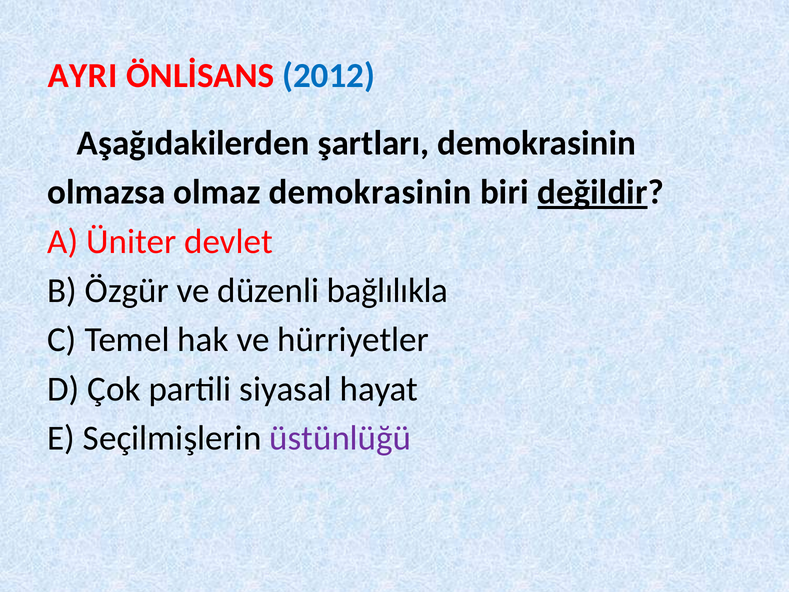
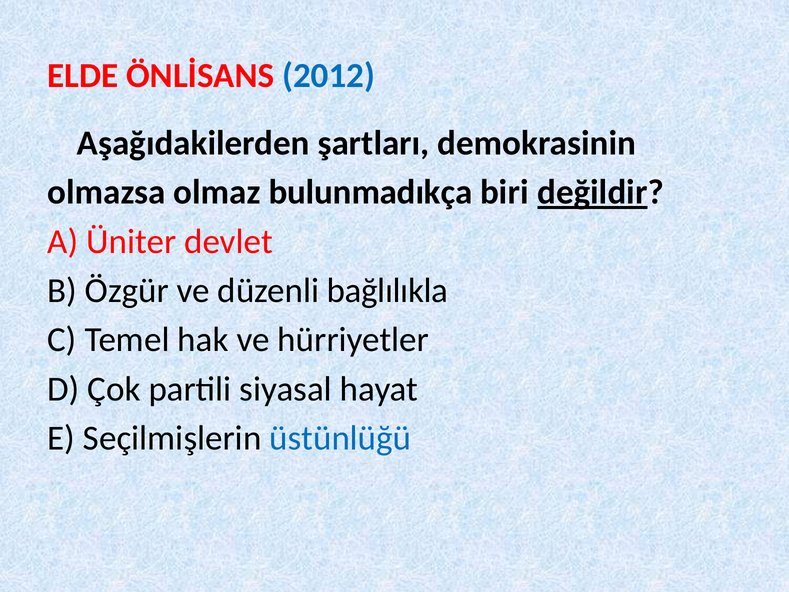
AYRI: AYRI -> ELDE
olmaz demokrasinin: demokrasinin -> bulunmadıkça
üstünlüğü colour: purple -> blue
